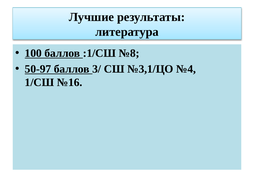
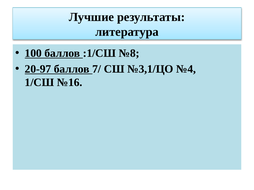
50-97: 50-97 -> 20-97
3/: 3/ -> 7/
